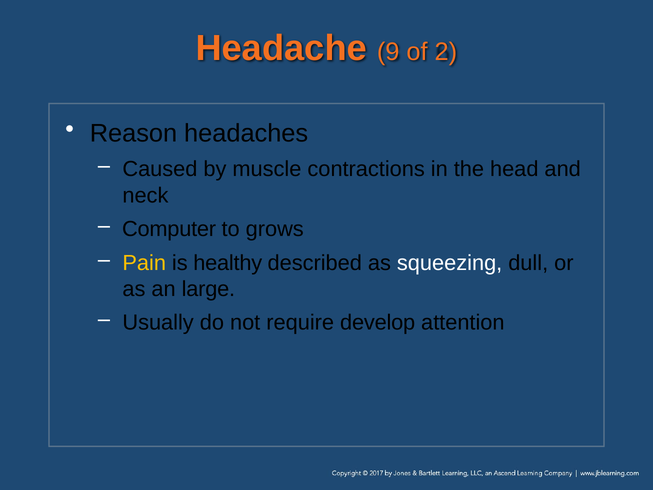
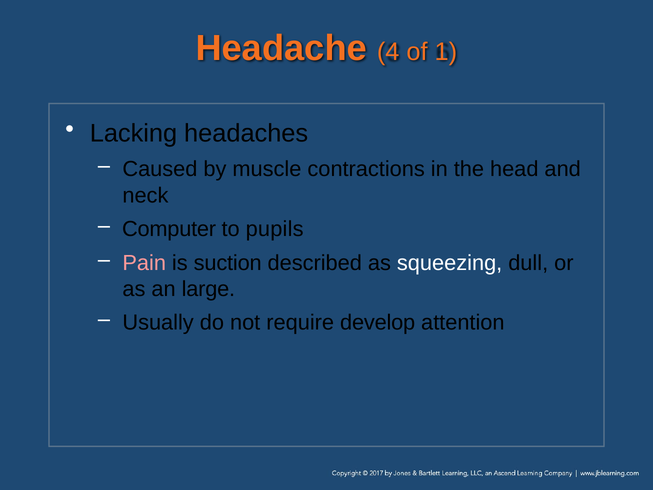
9: 9 -> 4
2: 2 -> 1
Reason: Reason -> Lacking
grows: grows -> pupils
Pain colour: yellow -> pink
healthy: healthy -> suction
